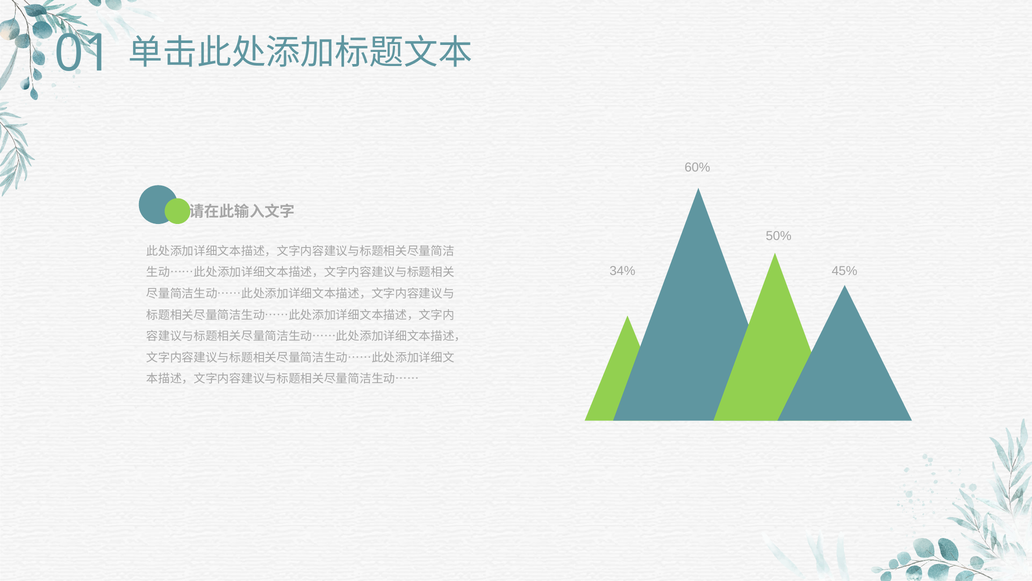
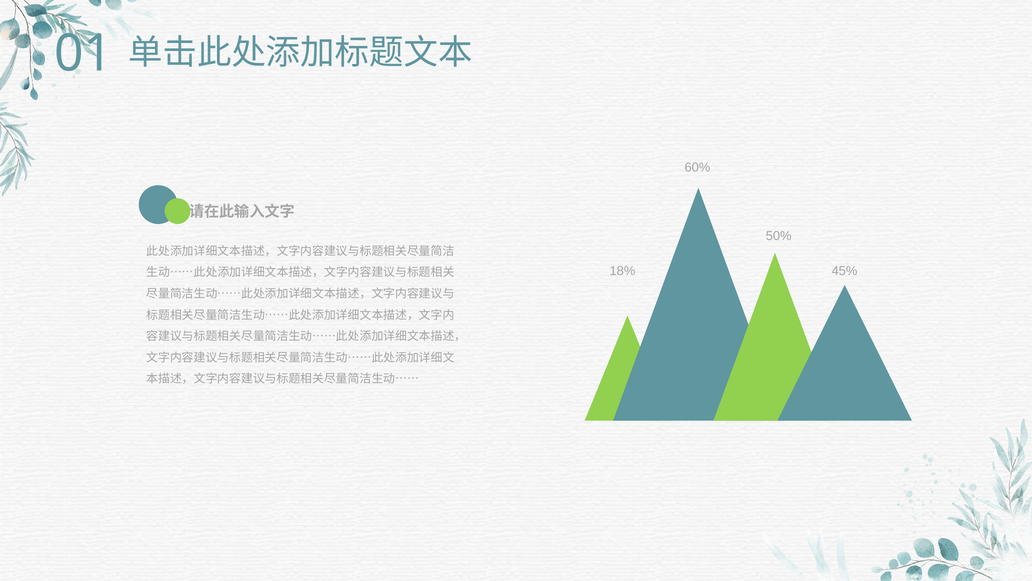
34%: 34% -> 18%
